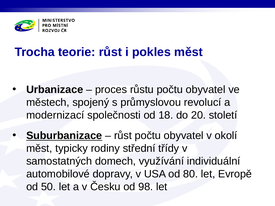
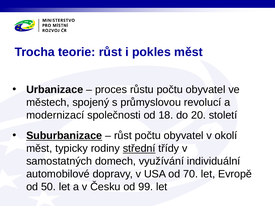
střední underline: none -> present
80: 80 -> 70
98: 98 -> 99
